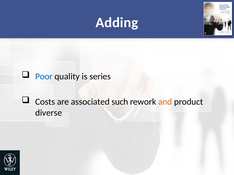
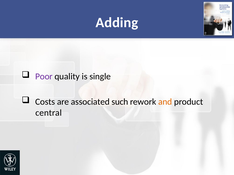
Poor colour: blue -> purple
series: series -> single
diverse: diverse -> central
